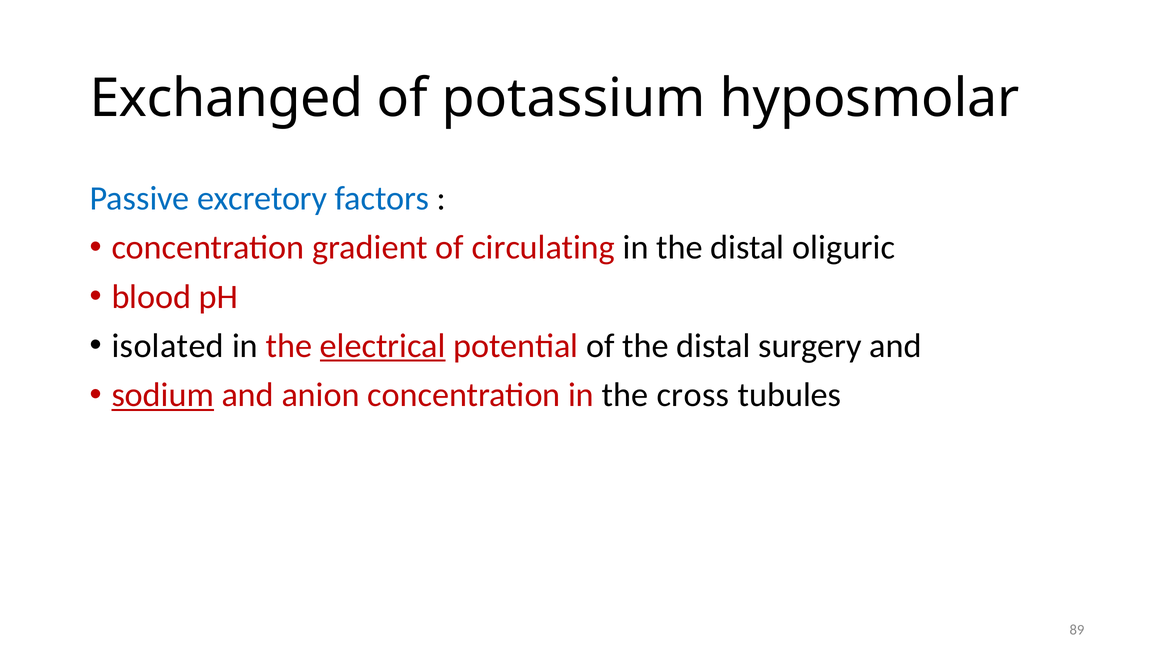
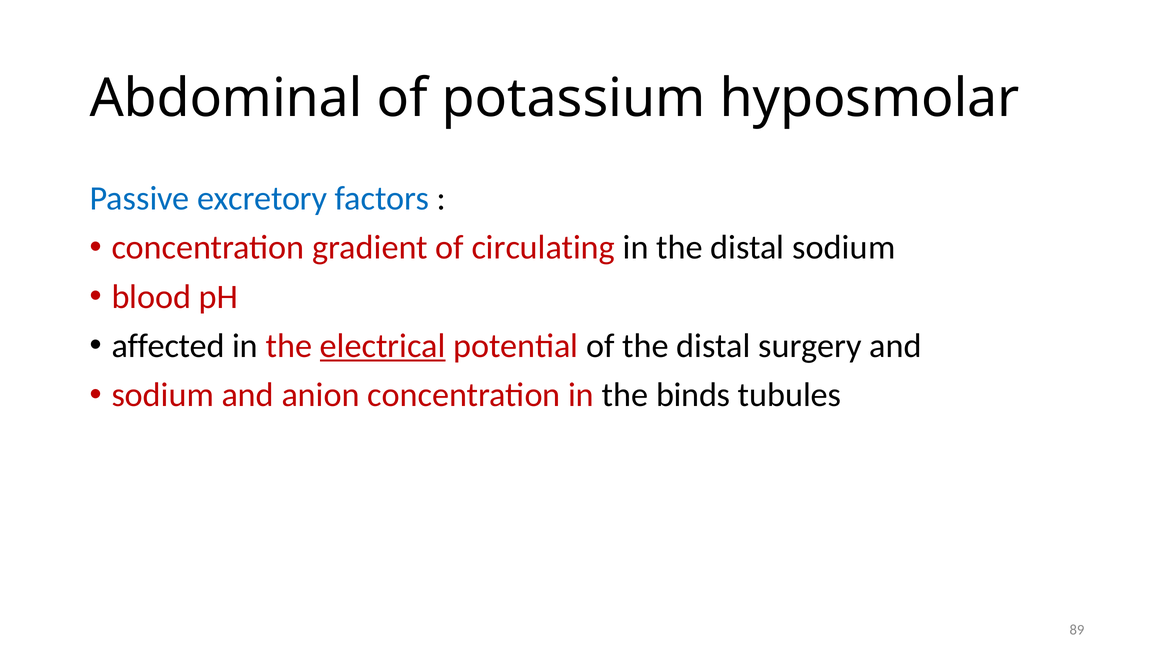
Exchanged: Exchanged -> Abdominal
distal oliguric: oliguric -> sodium
isolated: isolated -> affected
sodium at (163, 395) underline: present -> none
cross: cross -> binds
